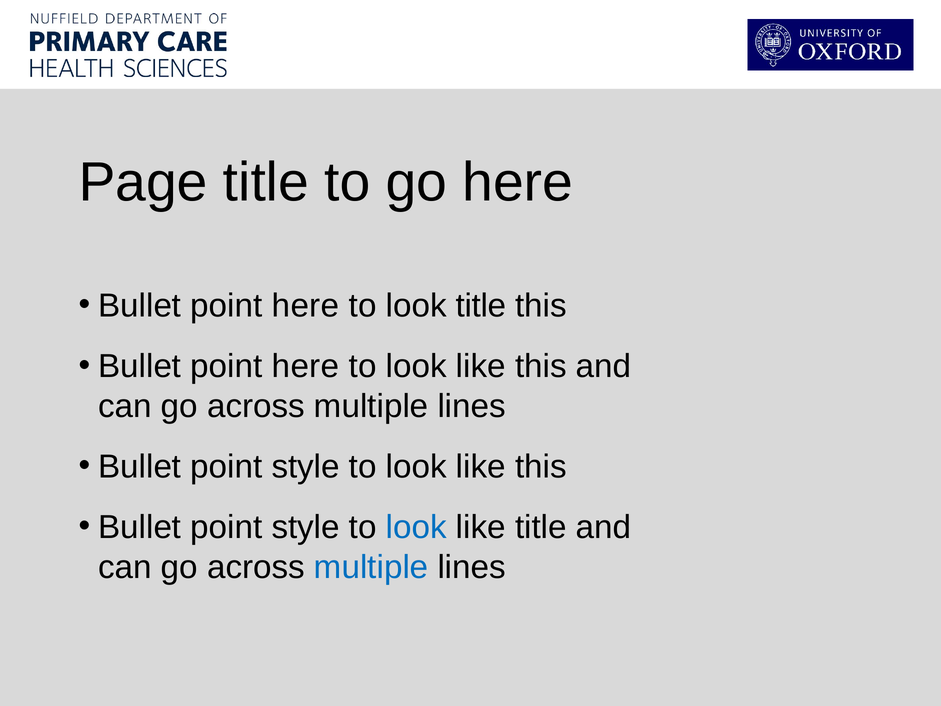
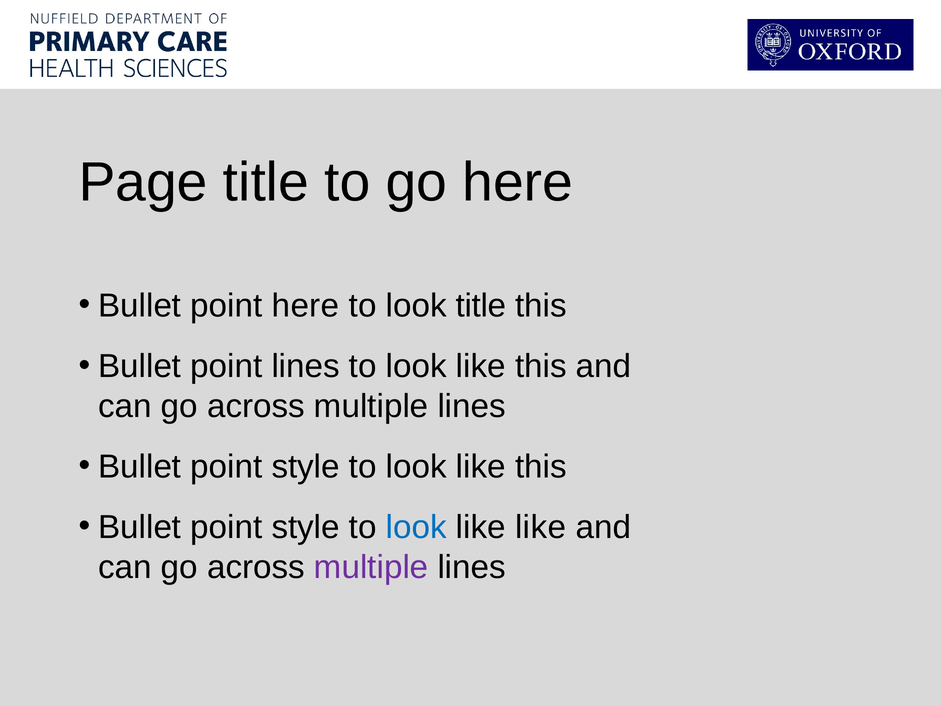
here at (306, 366): here -> lines
like title: title -> like
multiple at (371, 567) colour: blue -> purple
